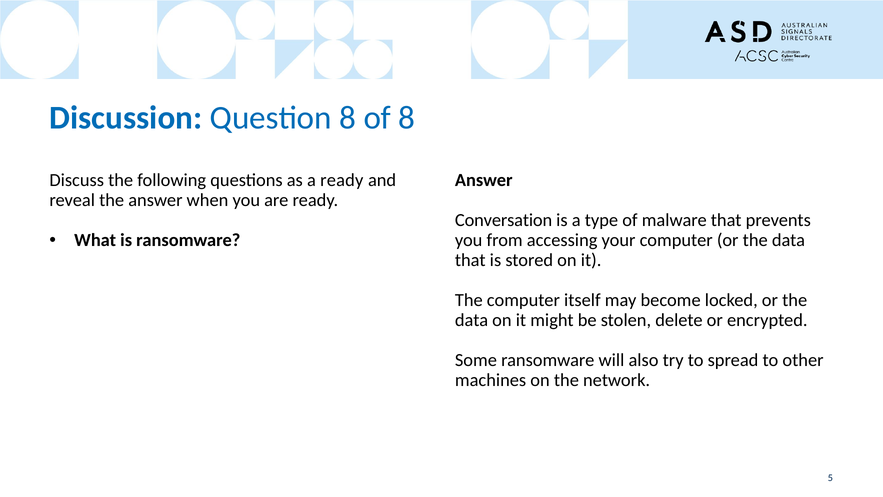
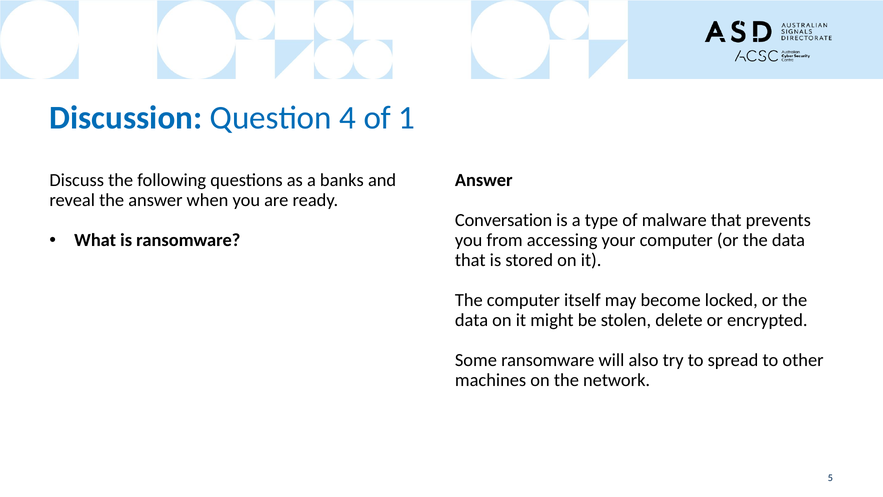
Question 8: 8 -> 4
of 8: 8 -> 1
a ready: ready -> banks
